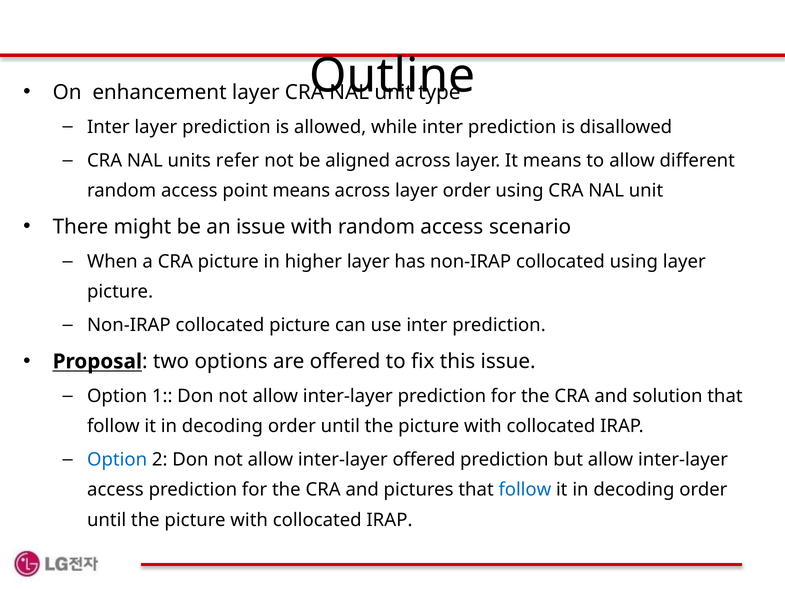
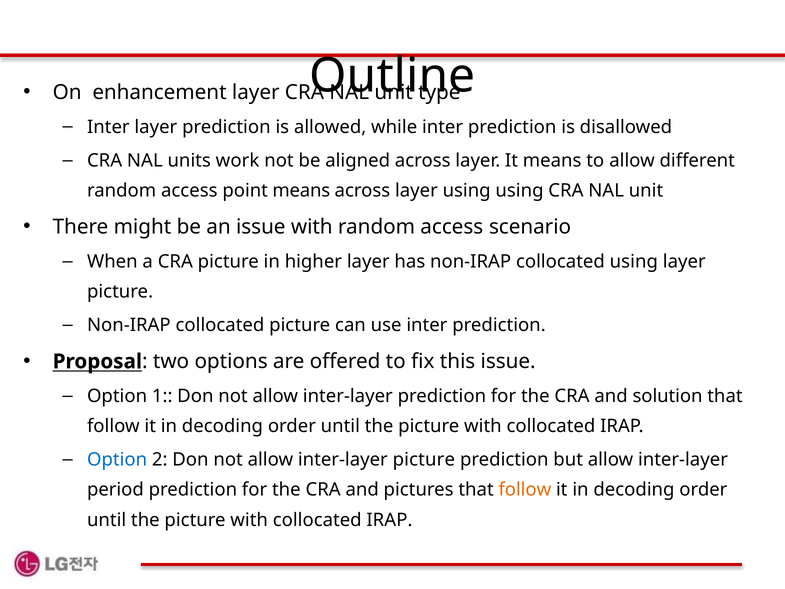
refer: refer -> work
layer order: order -> using
inter-layer offered: offered -> picture
access at (115, 490): access -> period
follow at (525, 490) colour: blue -> orange
